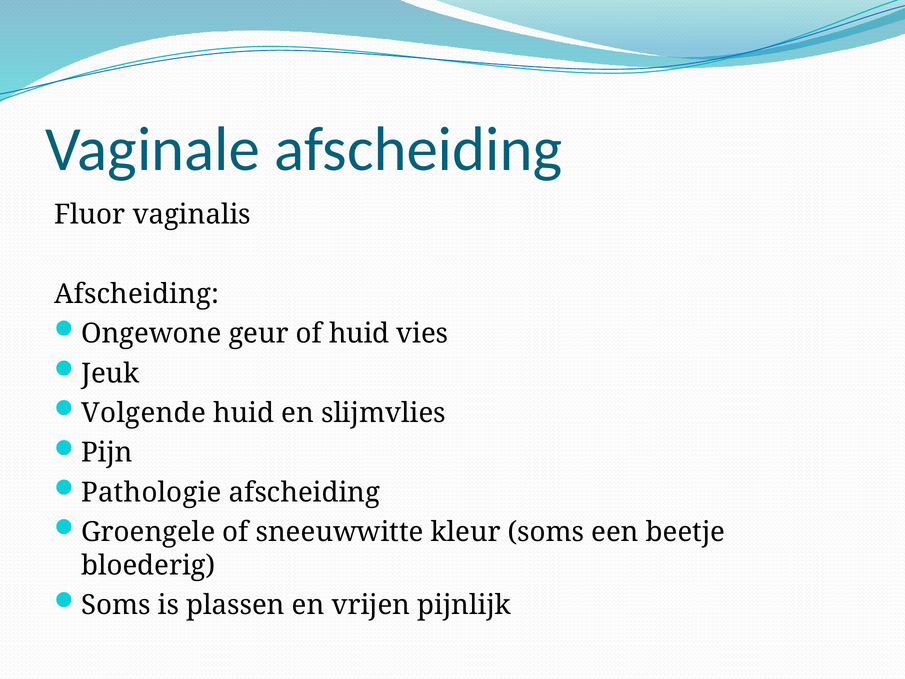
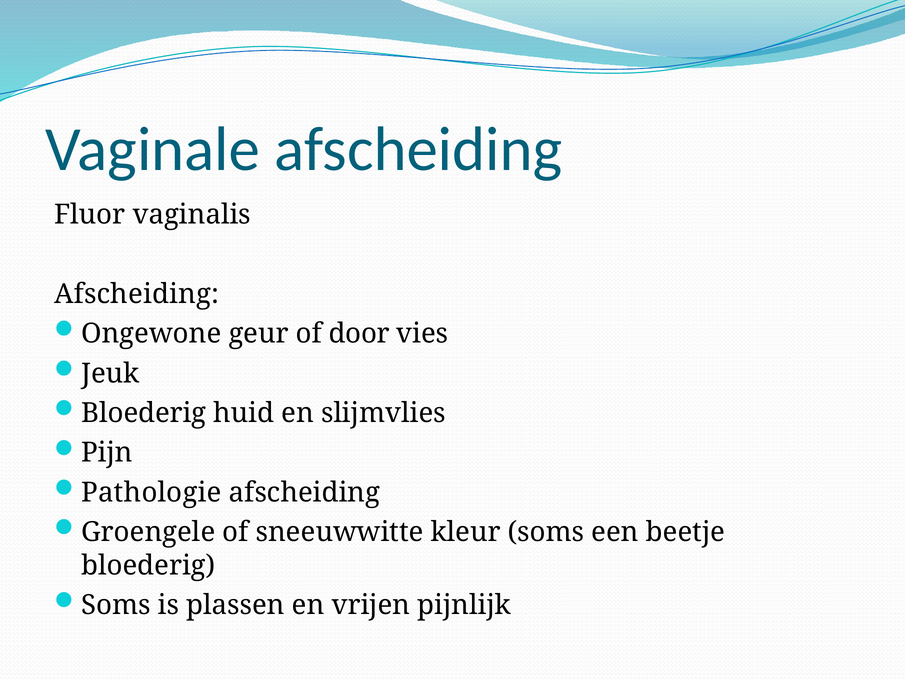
of huid: huid -> door
Volgende at (144, 413): Volgende -> Bloederig
